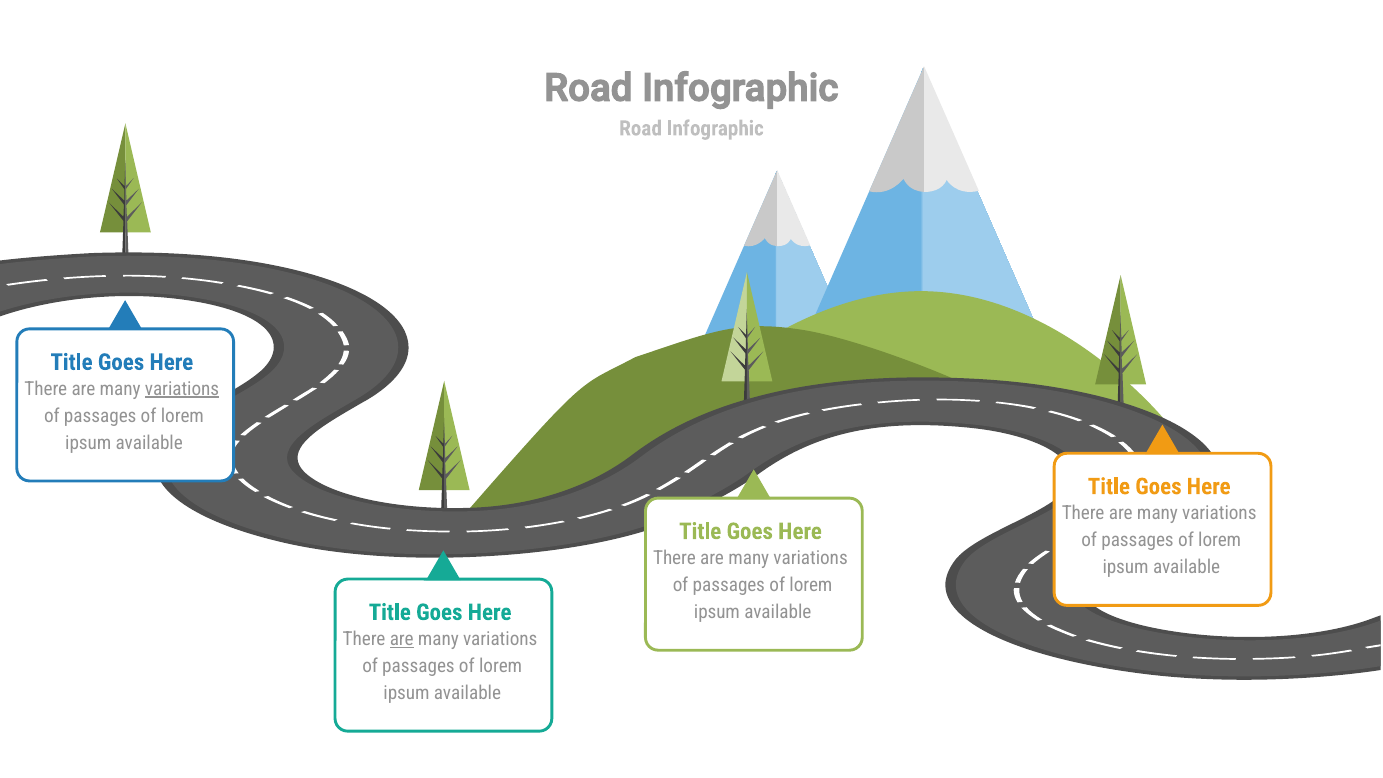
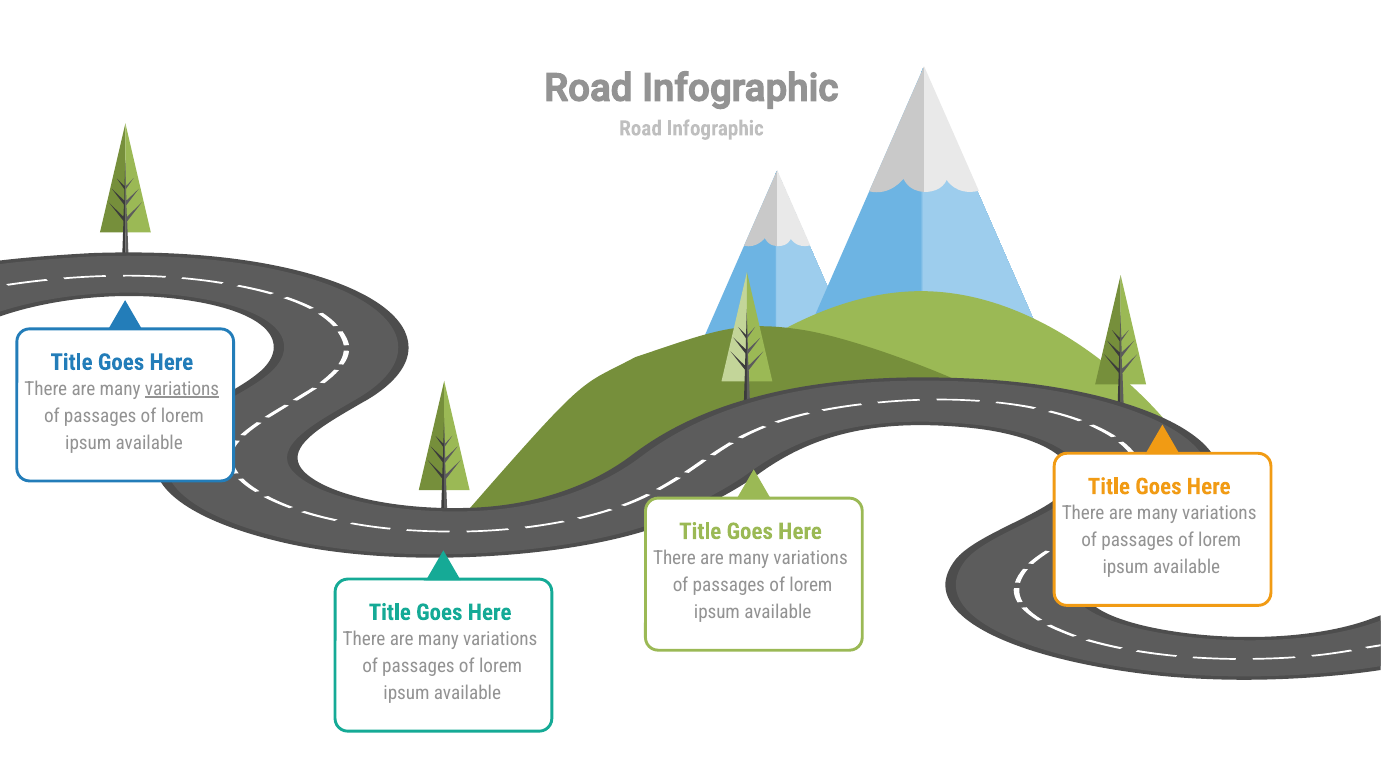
are at (402, 639) underline: present -> none
